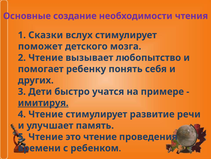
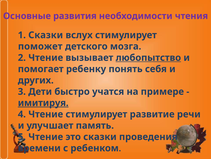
создание: создание -> развития
любопытство underline: none -> present
это чтение: чтение -> сказки
